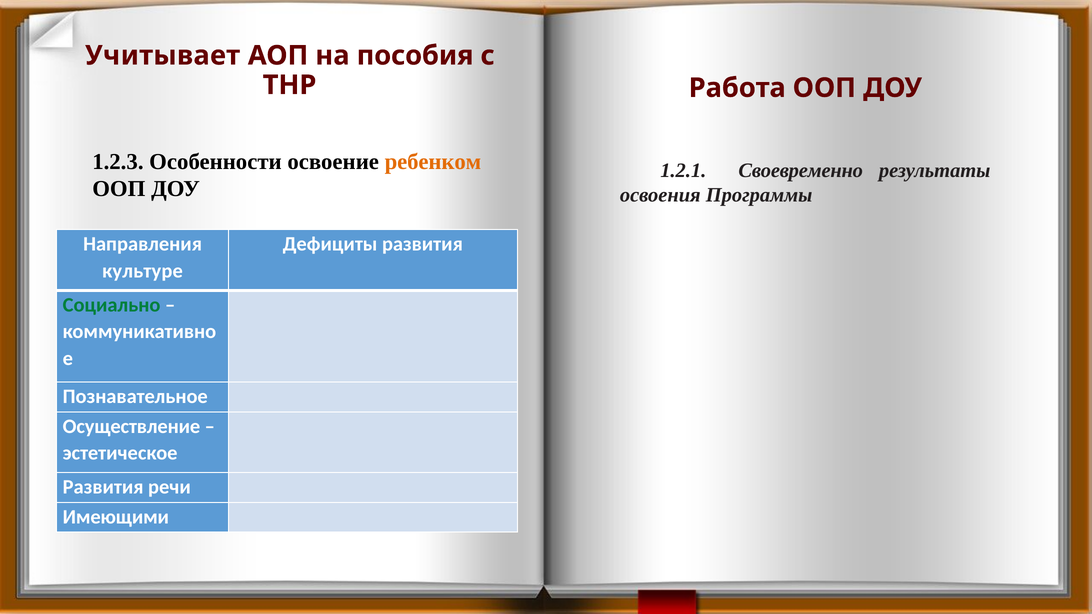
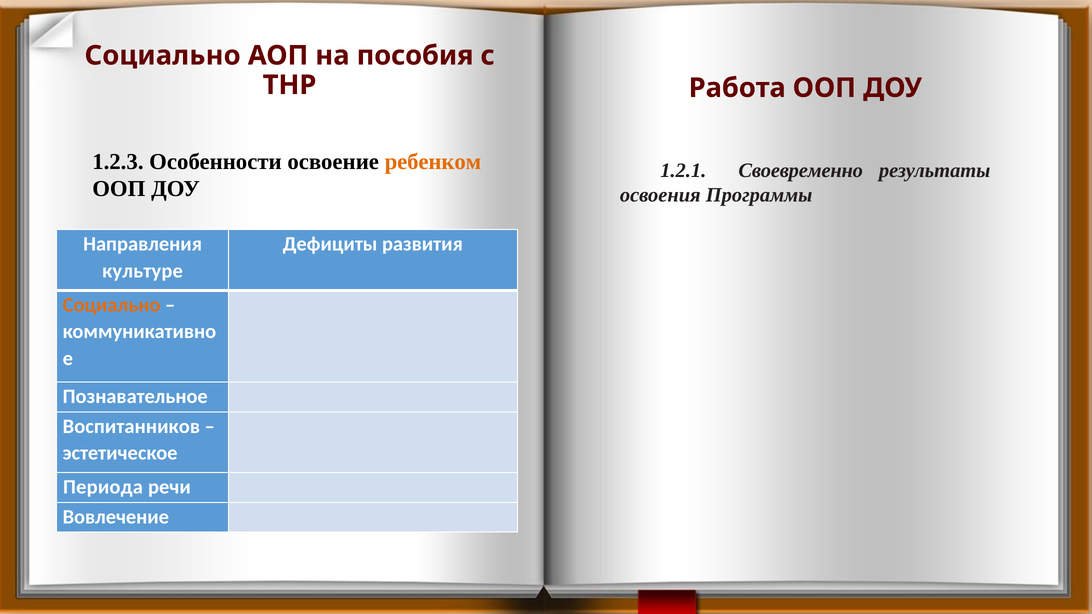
Учитывает at (163, 56): Учитывает -> Социально
Социально at (112, 305) colour: green -> orange
Осуществление: Осуществление -> Воспитанников
Развития at (103, 487): Развития -> Периода
Имеющими: Имеющими -> Вовлечение
